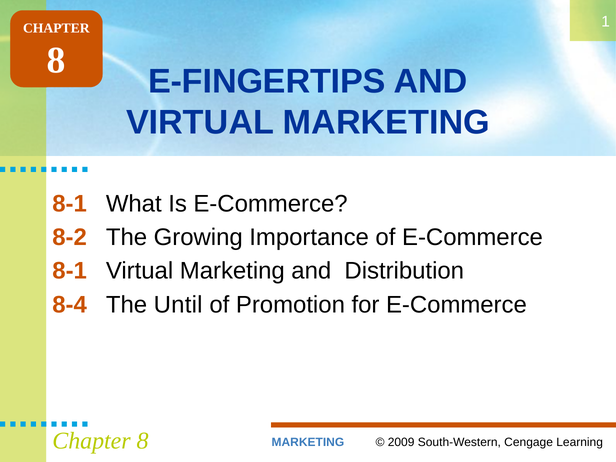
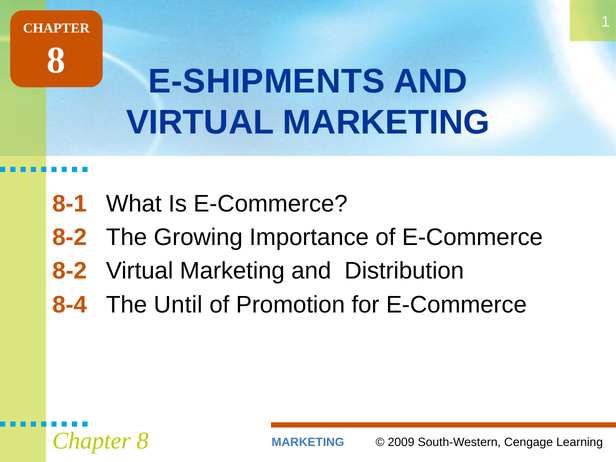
E-FINGERTIPS: E-FINGERTIPS -> E-SHIPMENTS
8-1 at (70, 271): 8-1 -> 8-2
